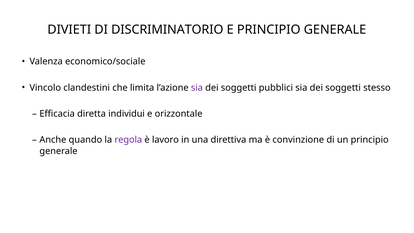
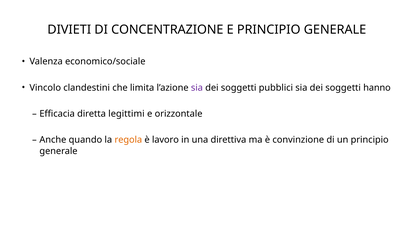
DISCRIMINATORIO: DISCRIMINATORIO -> CONCENTRAZIONE
stesso: stesso -> hanno
individui: individui -> legittimi
regola colour: purple -> orange
